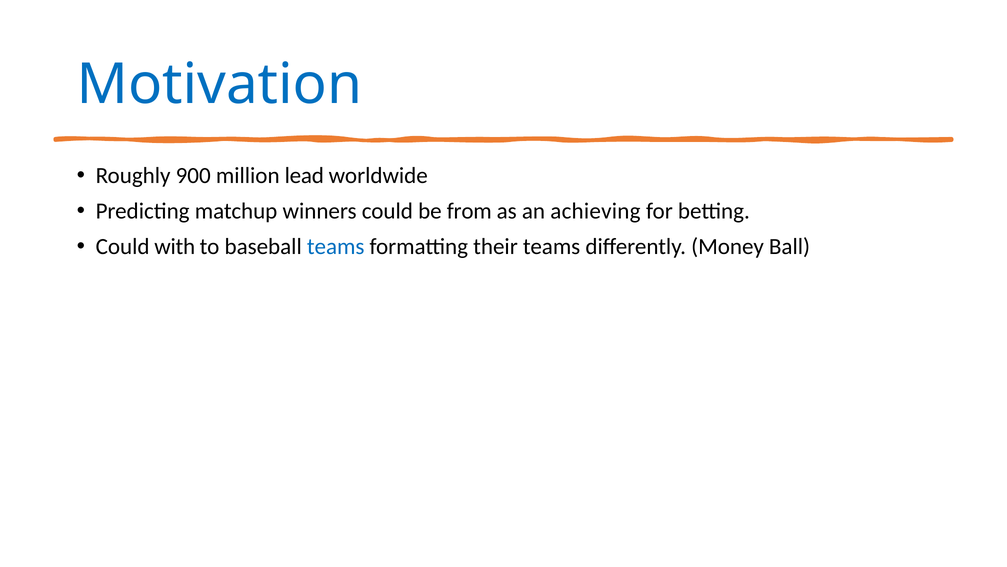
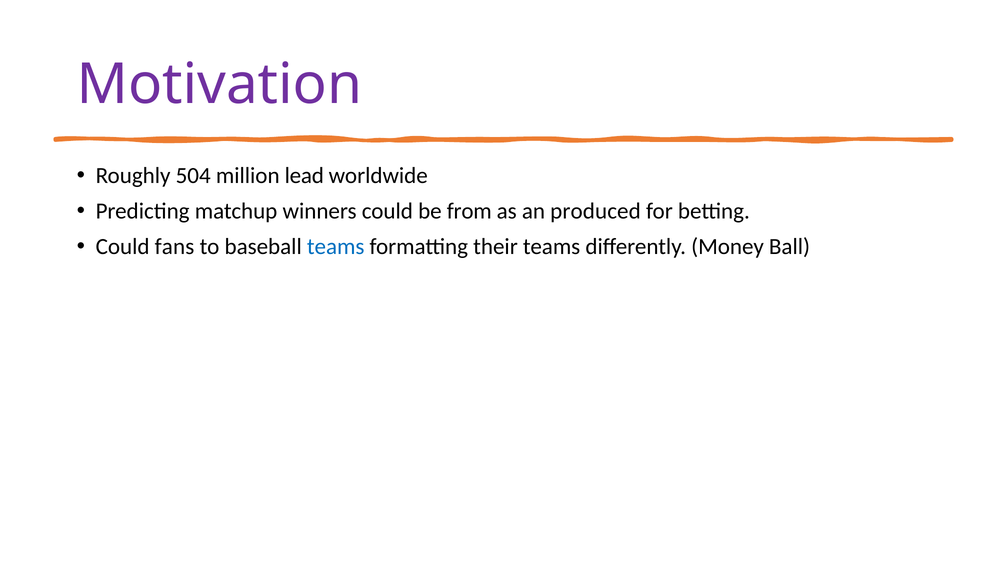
Motivation colour: blue -> purple
900: 900 -> 504
achieving: achieving -> produced
with: with -> fans
